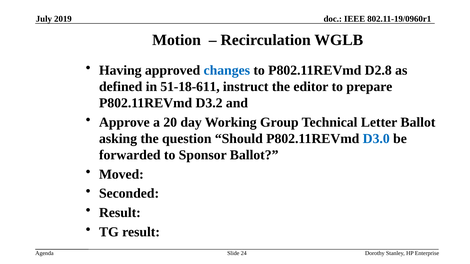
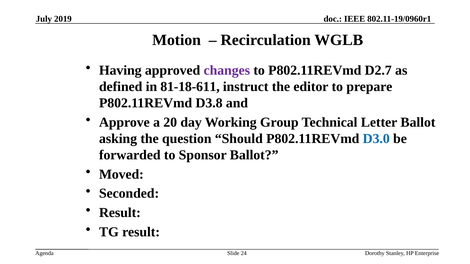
changes colour: blue -> purple
D2.8: D2.8 -> D2.7
51-18-611: 51-18-611 -> 81-18-611
D3.2: D3.2 -> D3.8
